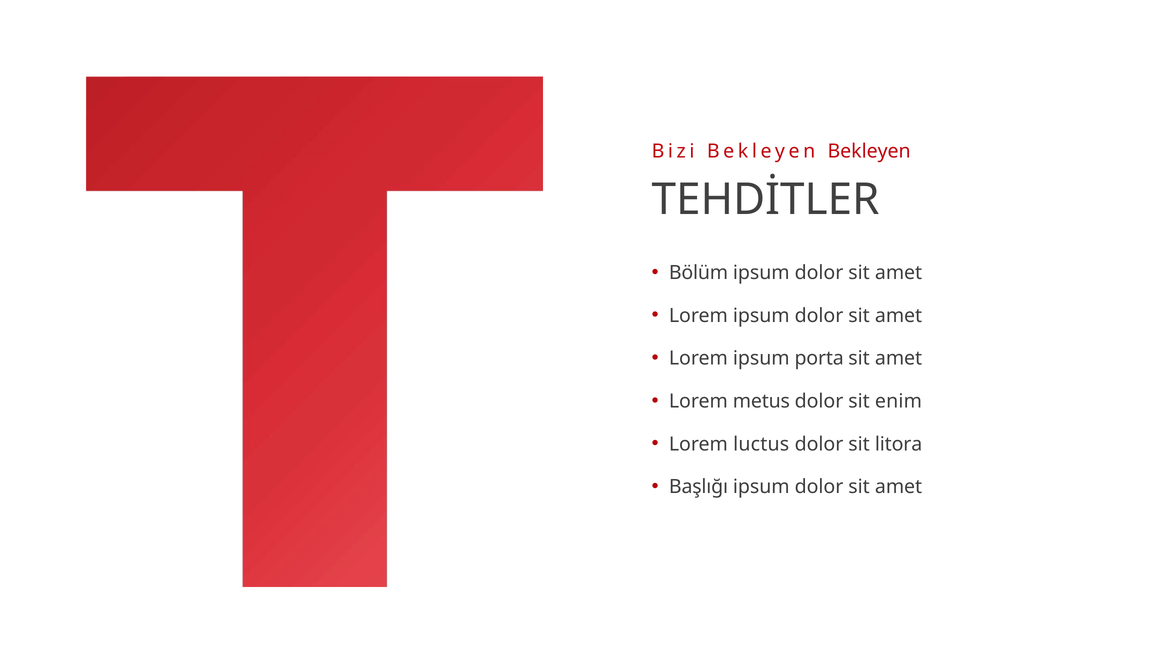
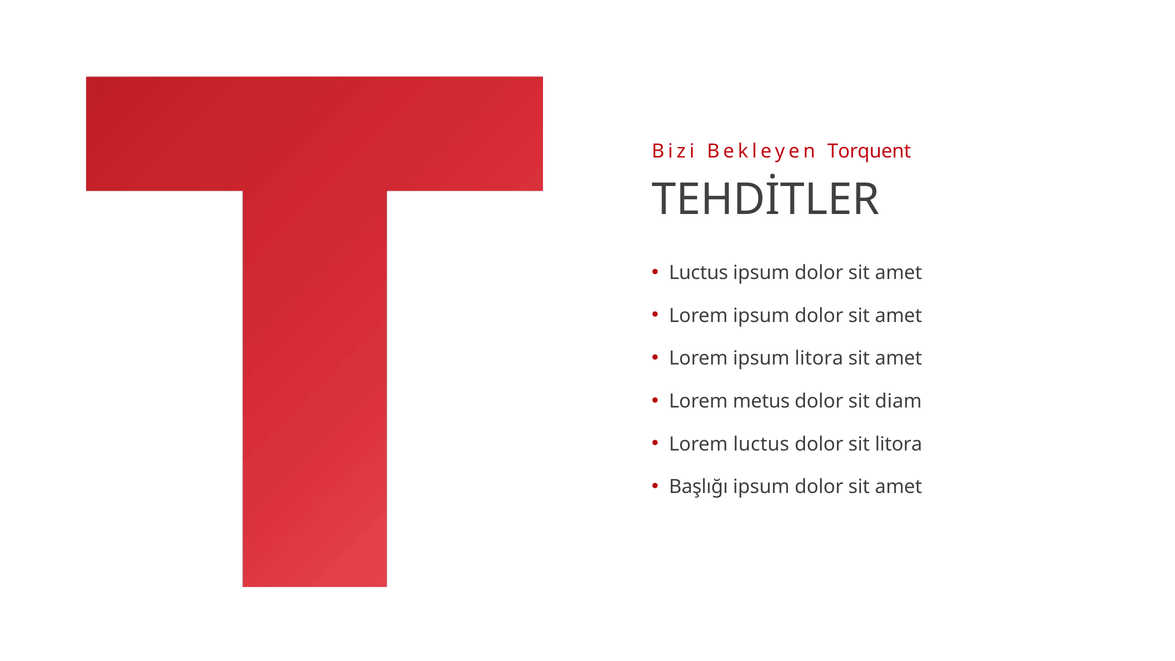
Bekleyen Bekleyen: Bekleyen -> Torquent
Bölüm at (699, 273): Bölüm -> Luctus
ipsum porta: porta -> litora
enim: enim -> diam
